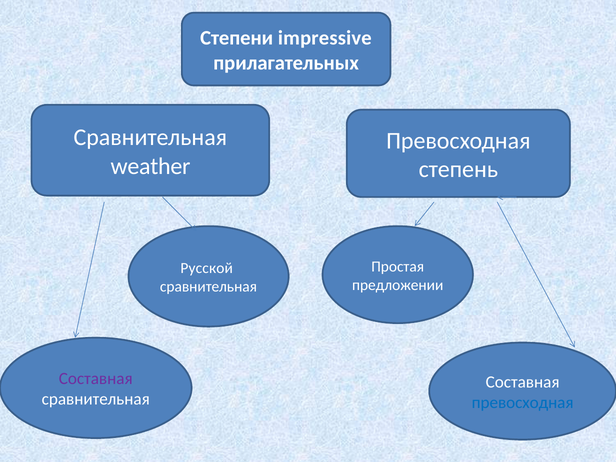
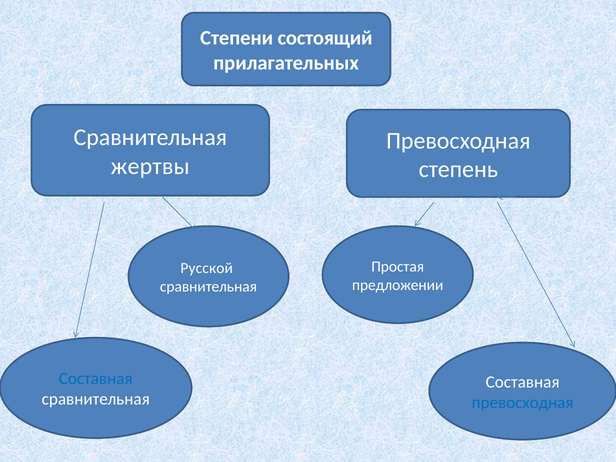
impressive: impressive -> состоящий
weather: weather -> жертвы
Составная at (96, 379) colour: purple -> blue
